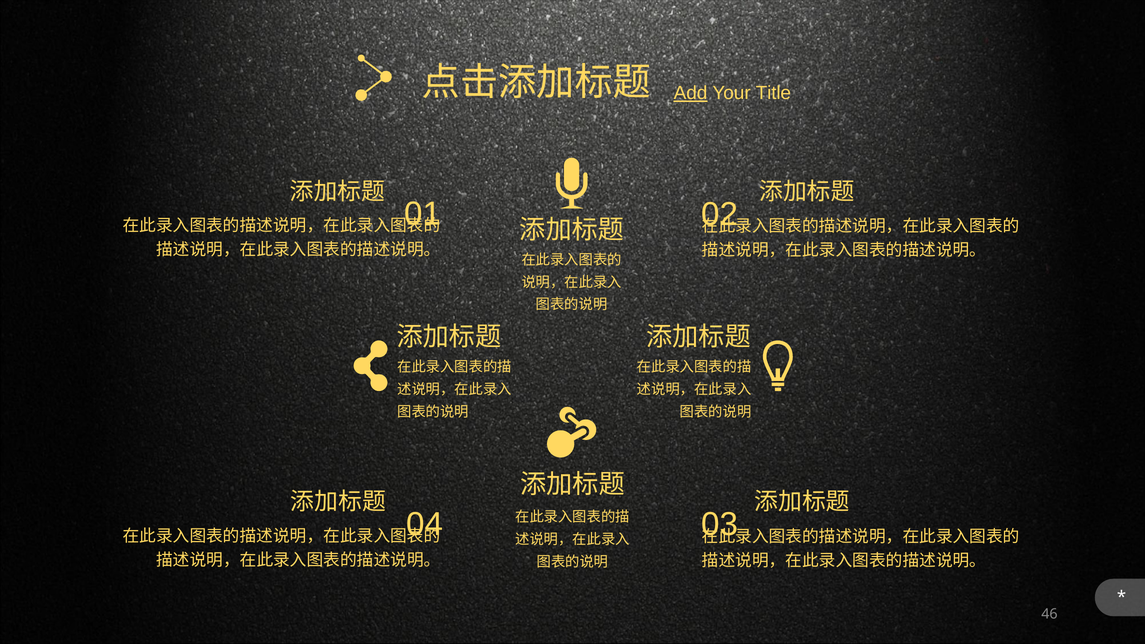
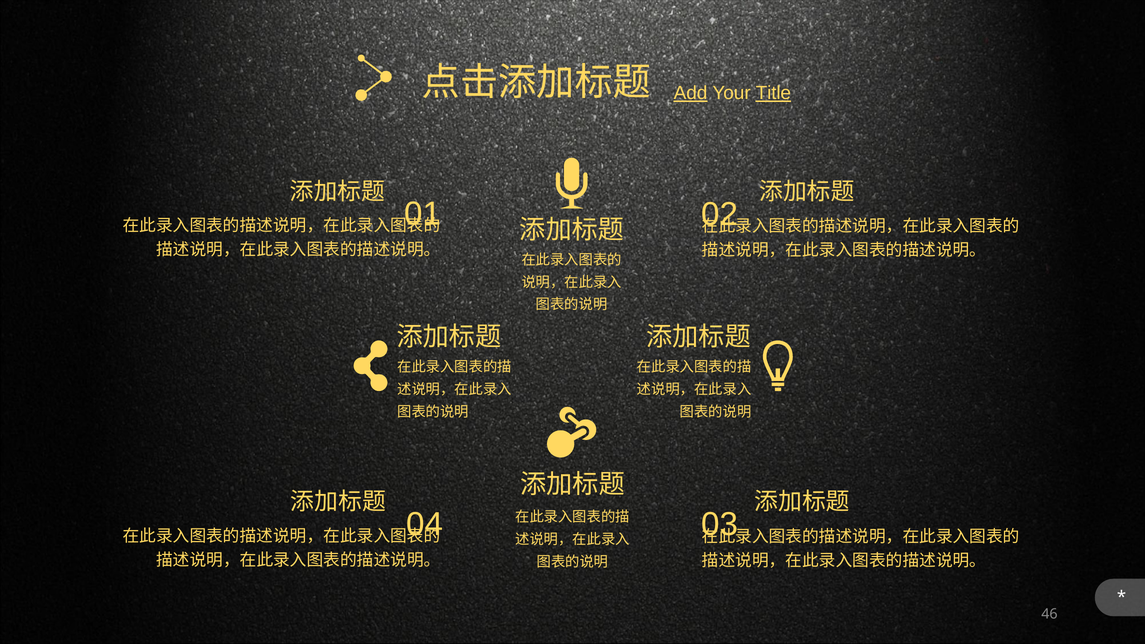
Title underline: none -> present
